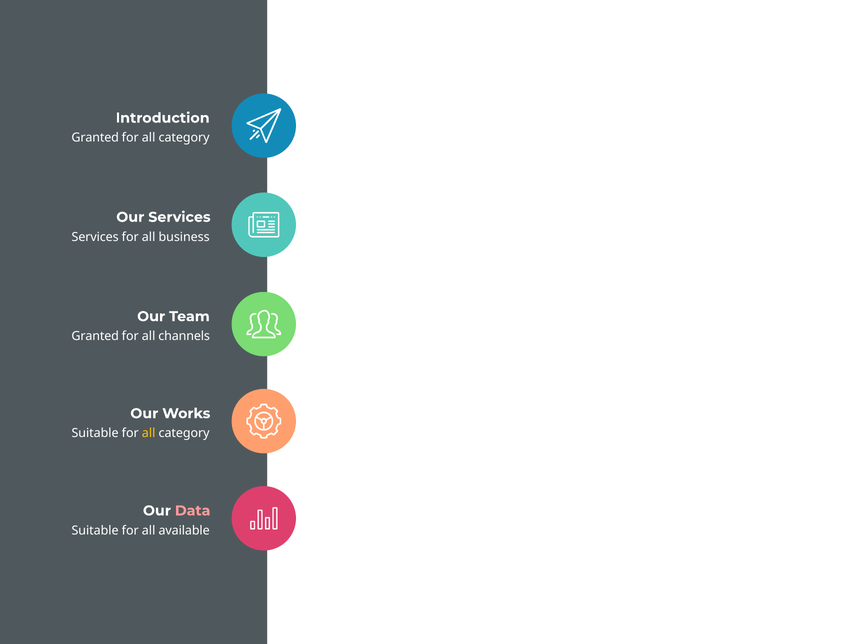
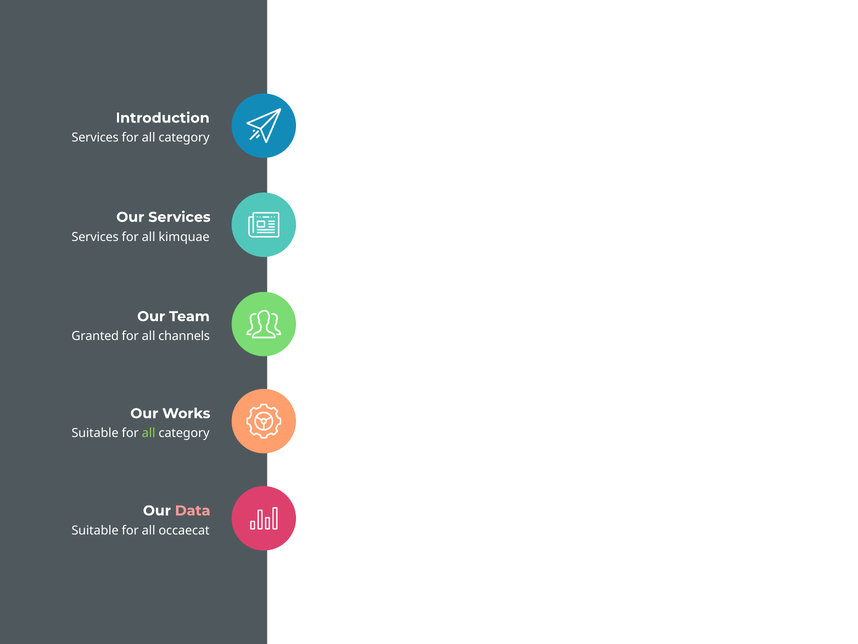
Granted at (95, 138): Granted -> Services
business: business -> kimquae
all at (149, 433) colour: yellow -> light green
available: available -> occaecat
